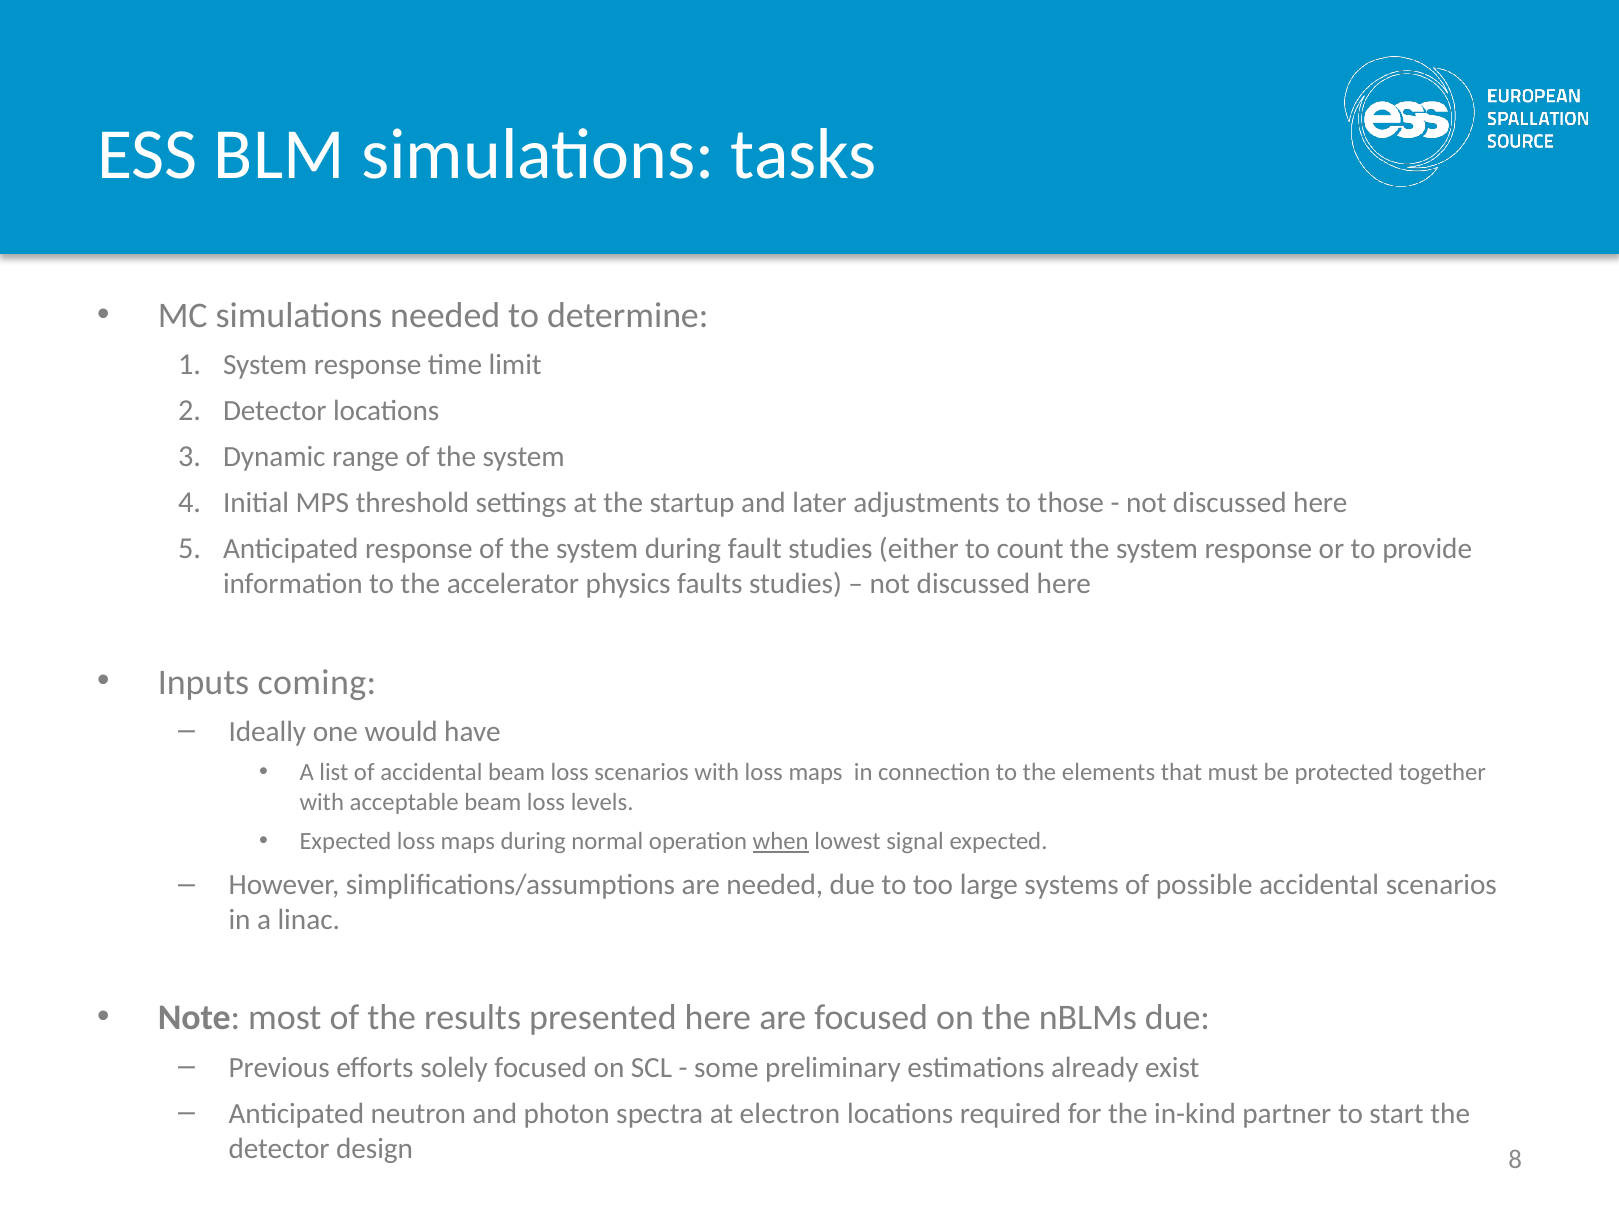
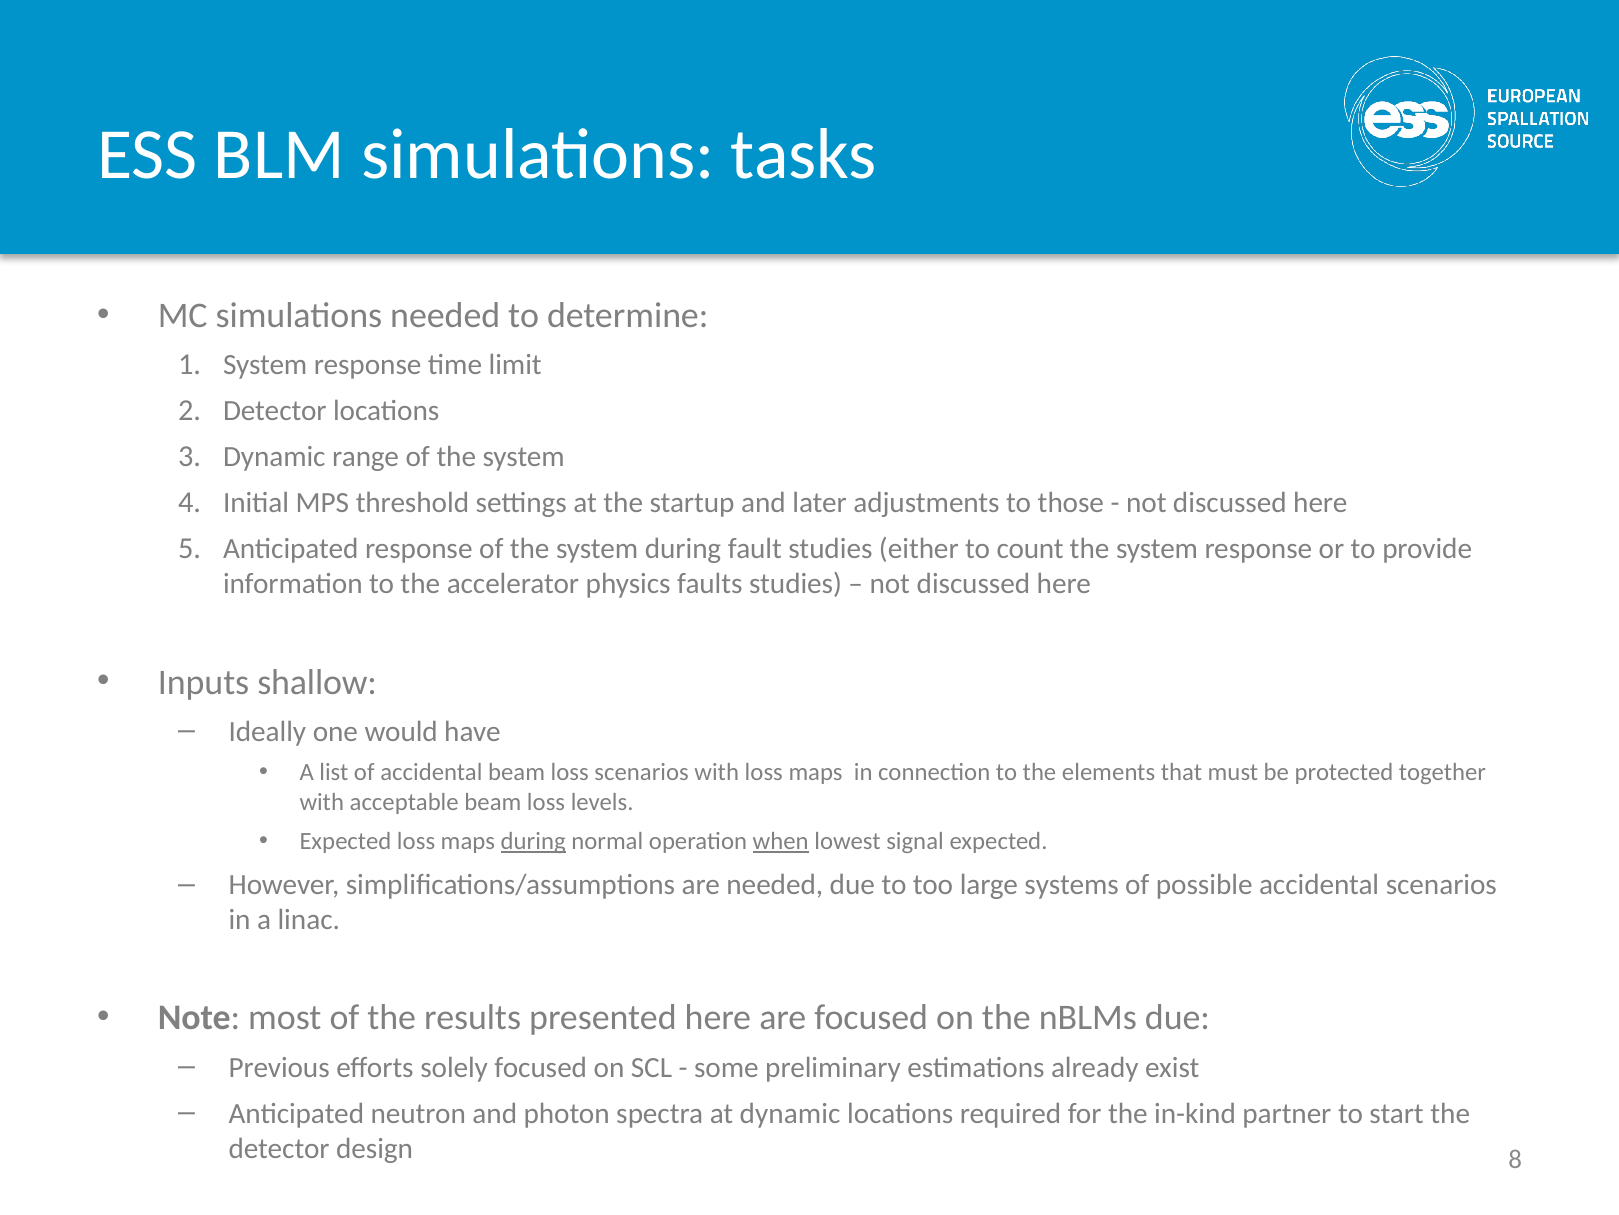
coming: coming -> shallow
during at (533, 841) underline: none -> present
at electron: electron -> dynamic
